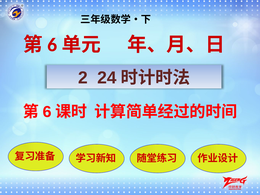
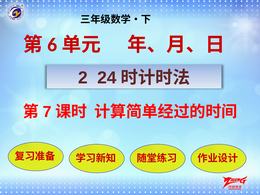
6: 6 -> 7
